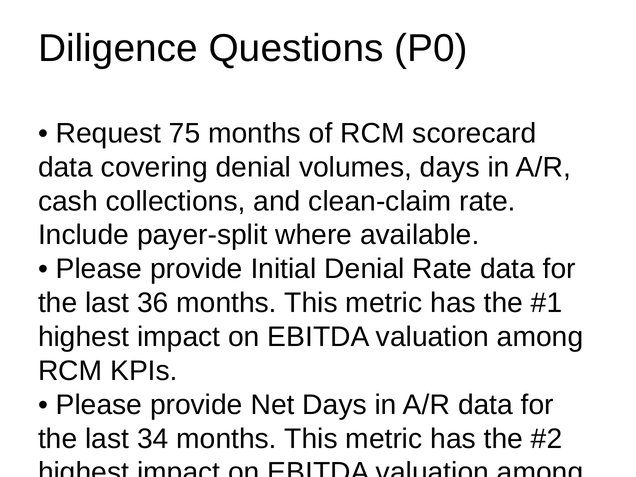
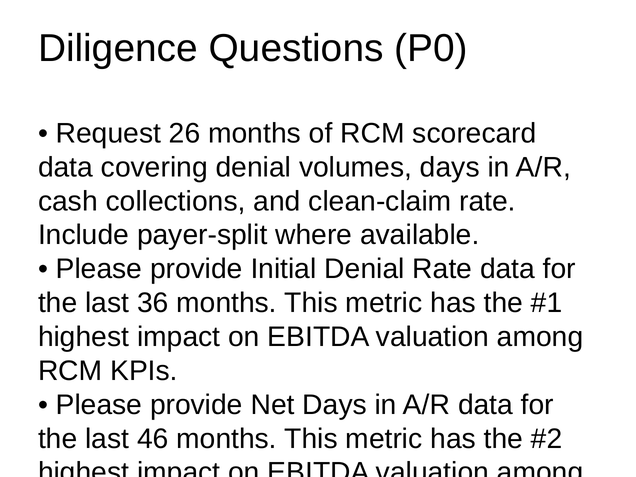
75: 75 -> 26
34: 34 -> 46
